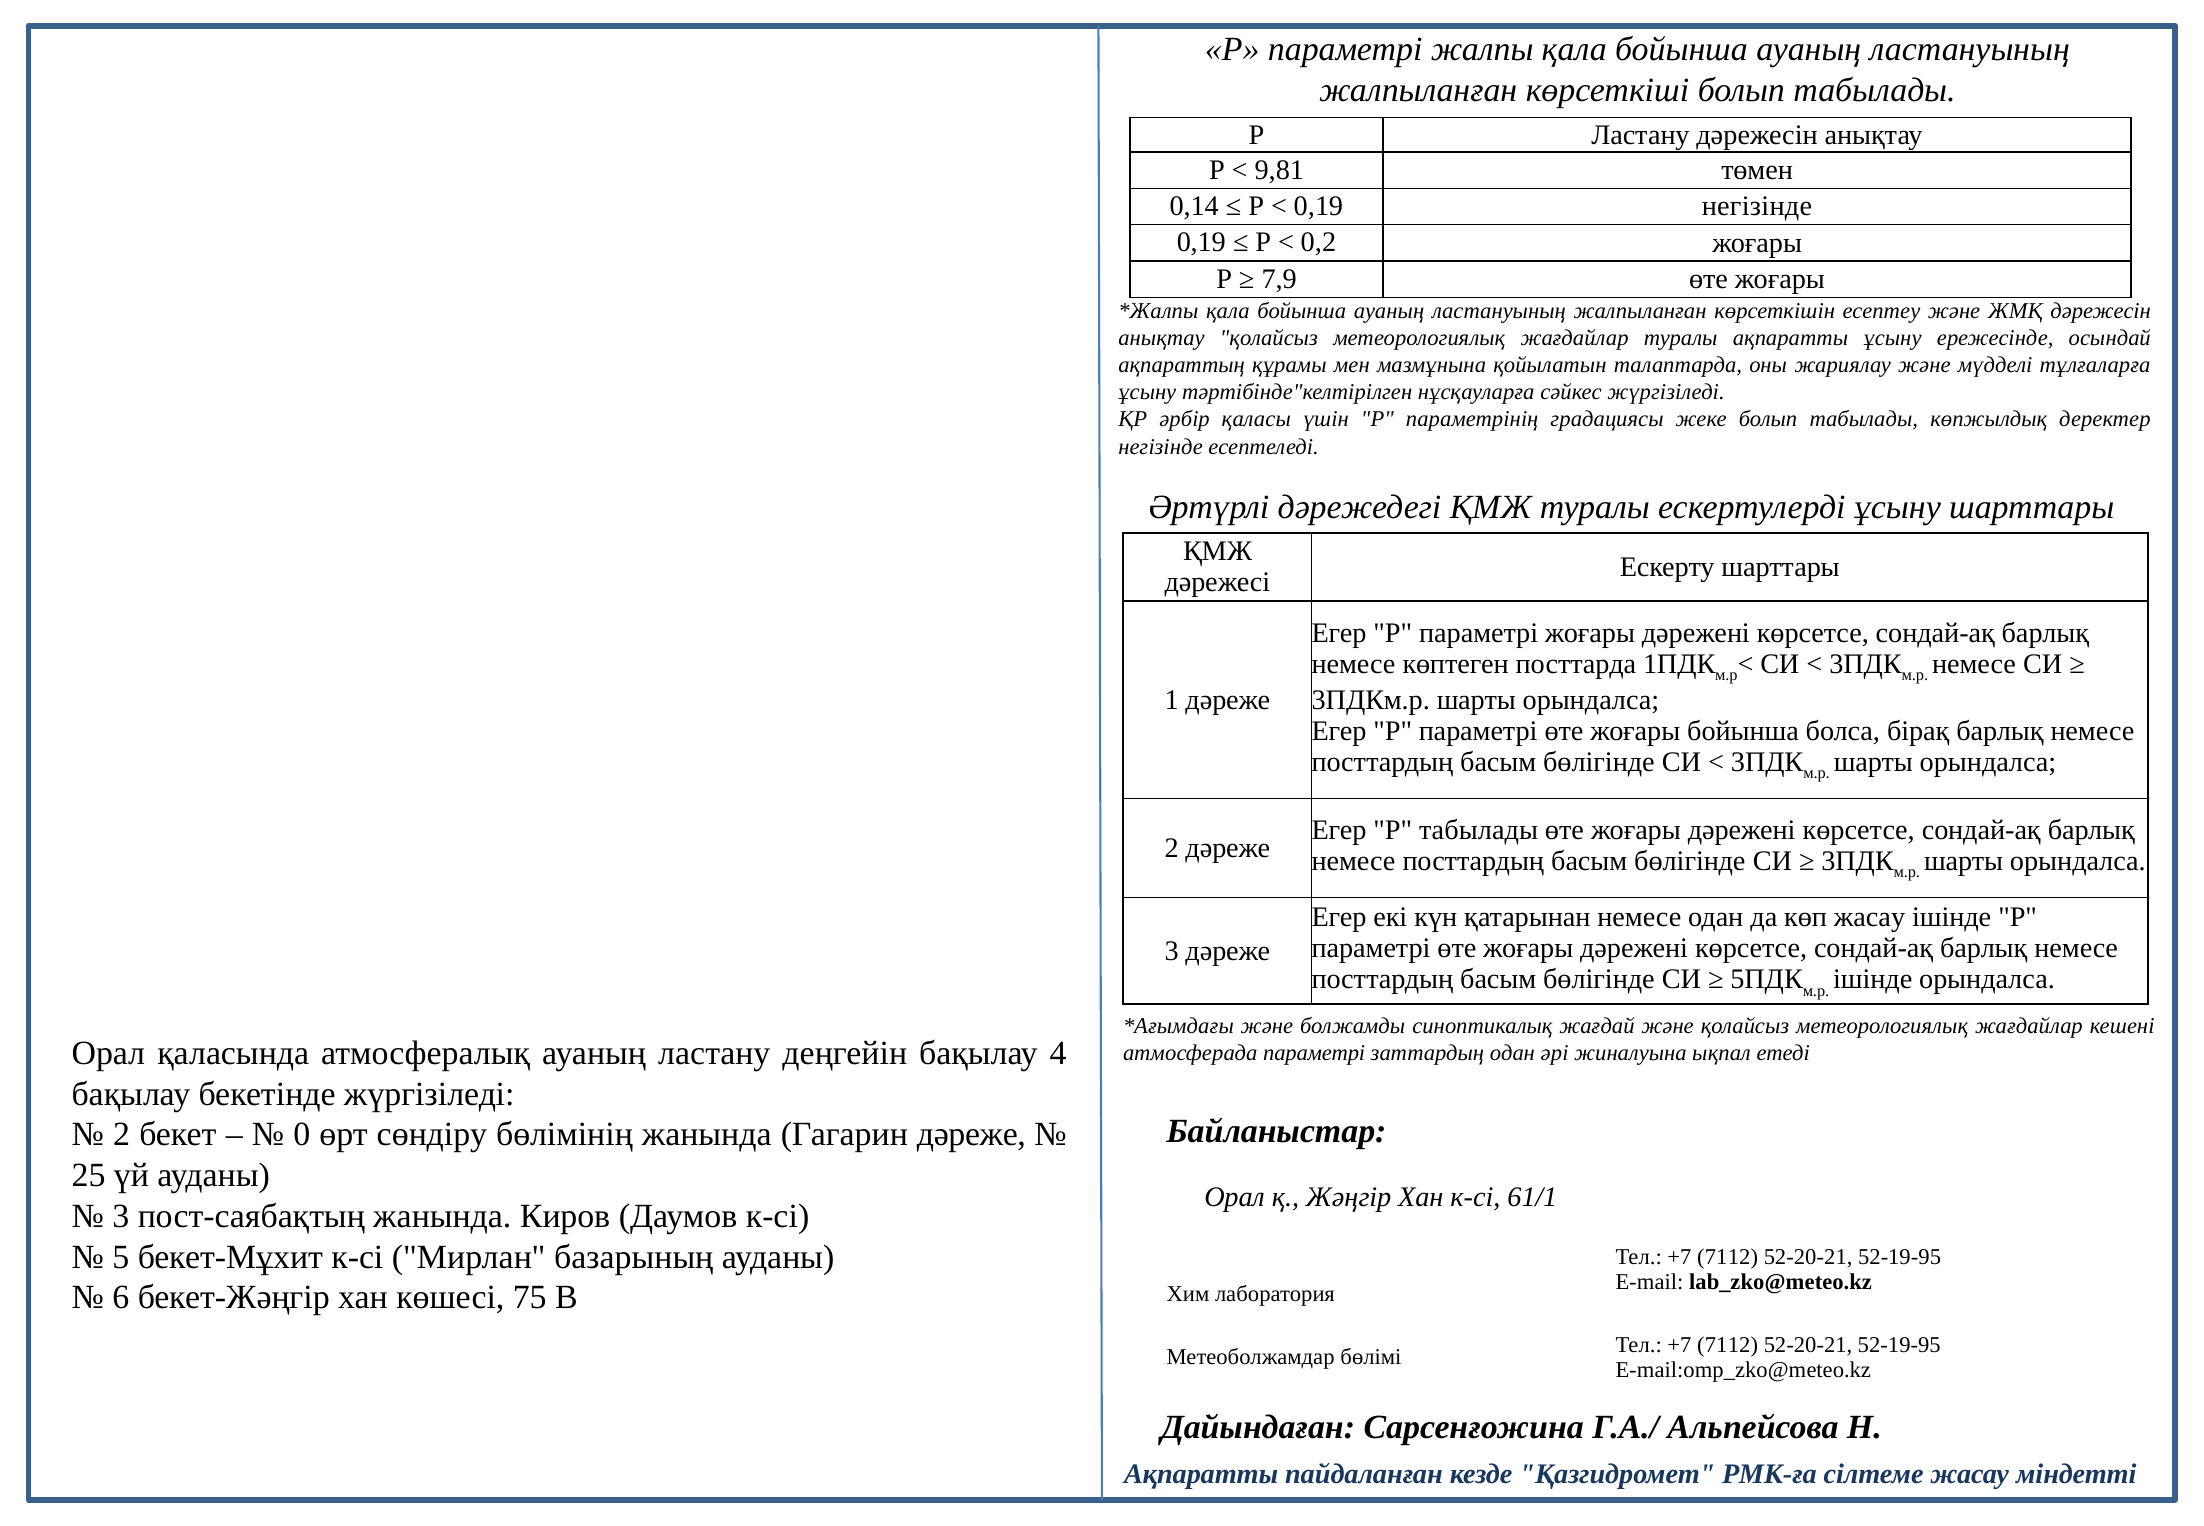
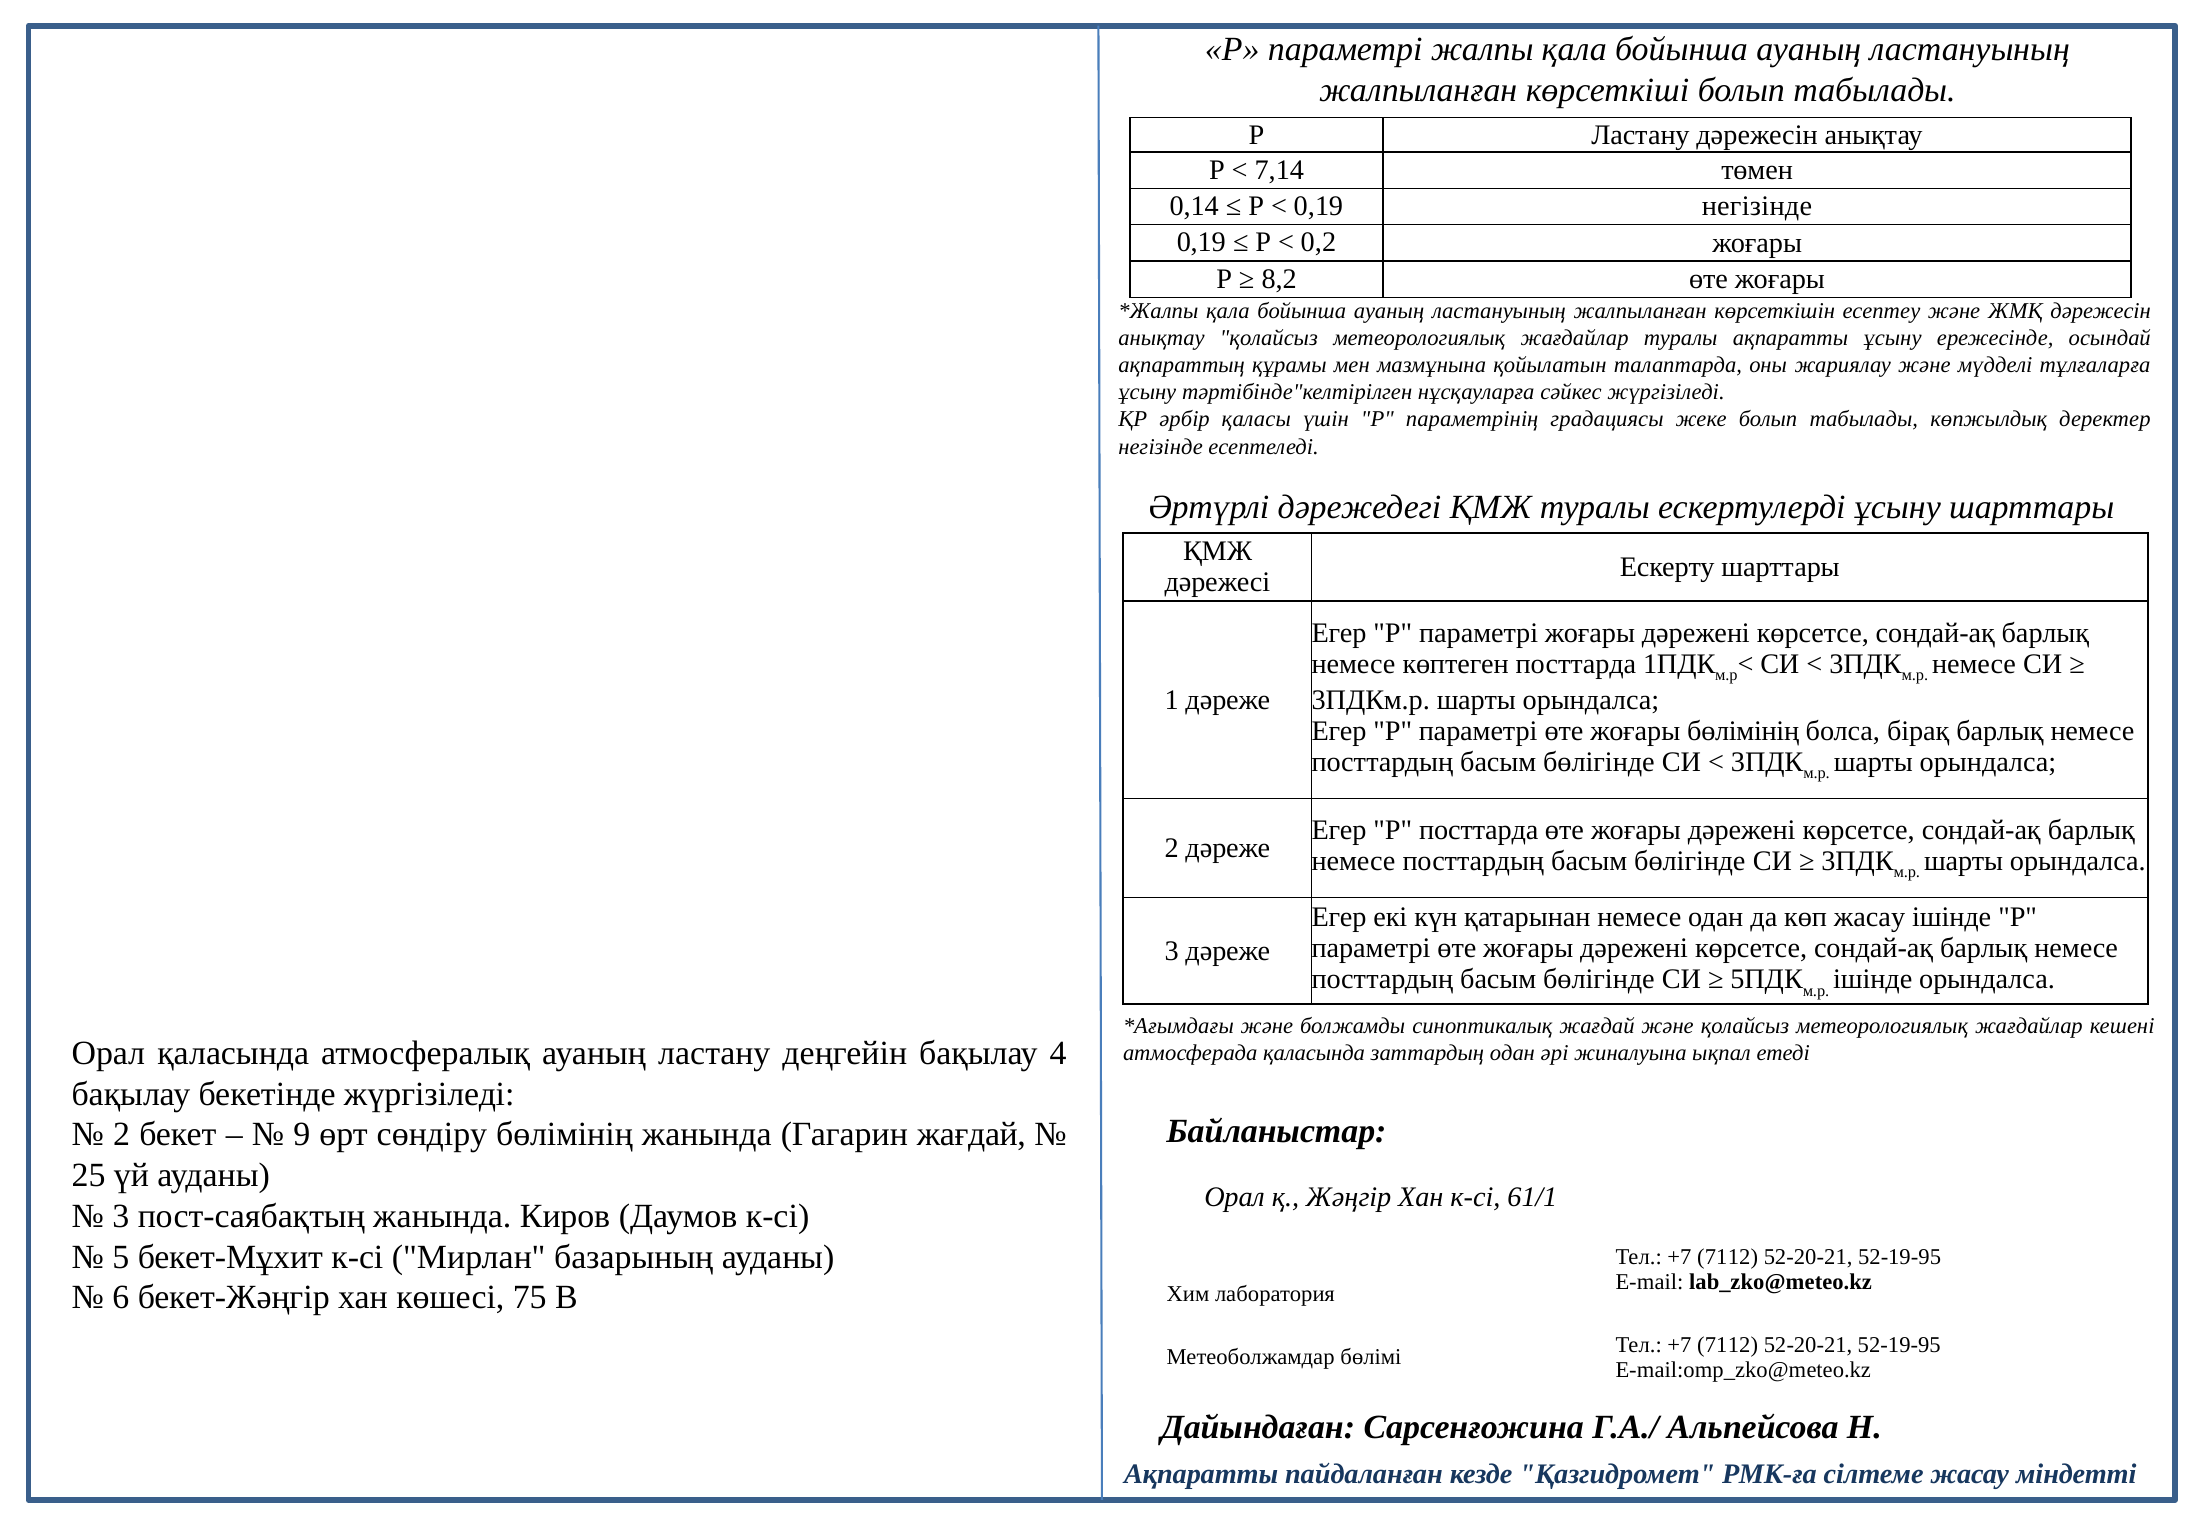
9,81: 9,81 -> 7,14
7,9: 7,9 -> 8,2
жоғары бойынша: бойынша -> бөлімінің
Р табылады: табылады -> посттарда
атмосферада параметрі: параметрі -> қаласында
0: 0 -> 9
Гагарин дәреже: дәреже -> жағдай
